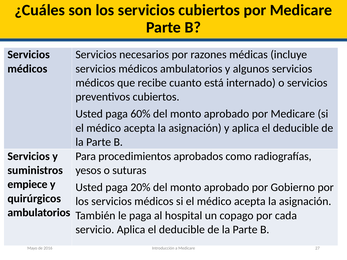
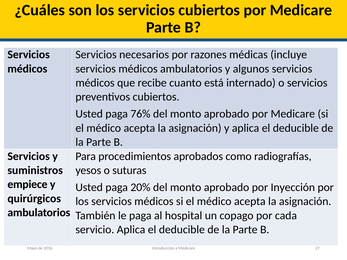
60%: 60% -> 76%
Gobierno: Gobierno -> Inyección
